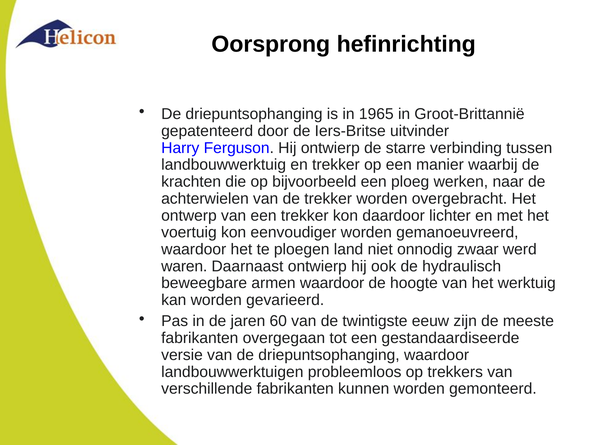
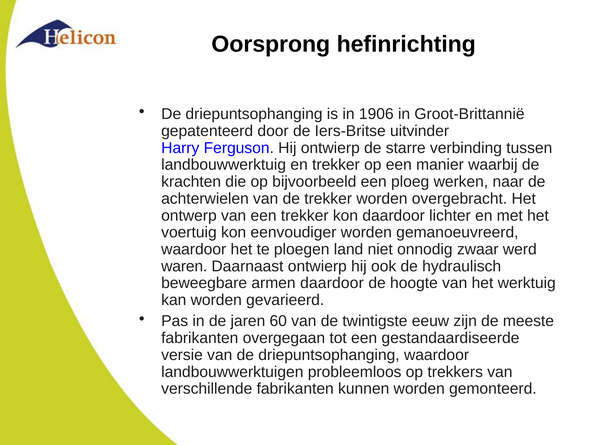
1965: 1965 -> 1906
armen waardoor: waardoor -> daardoor
